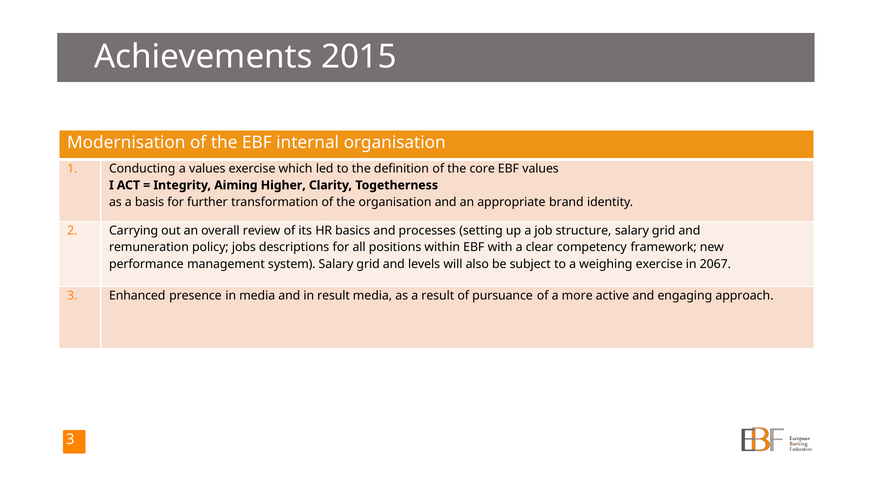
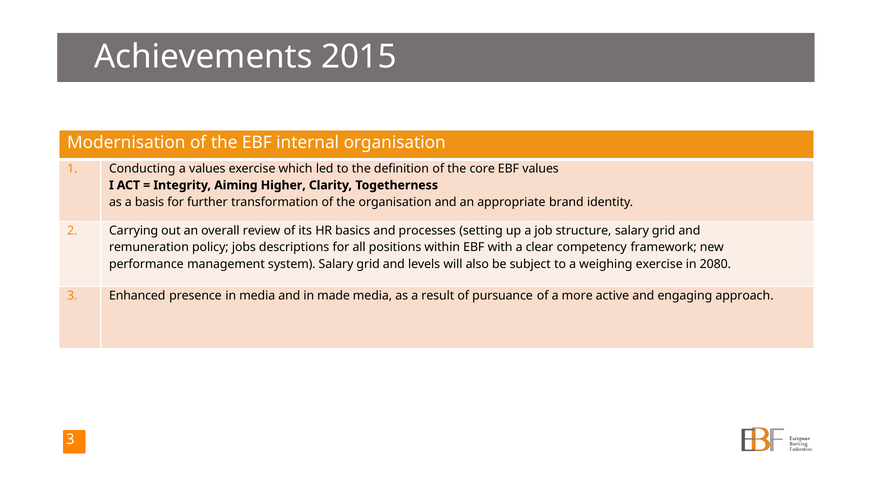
2067: 2067 -> 2080
in result: result -> made
